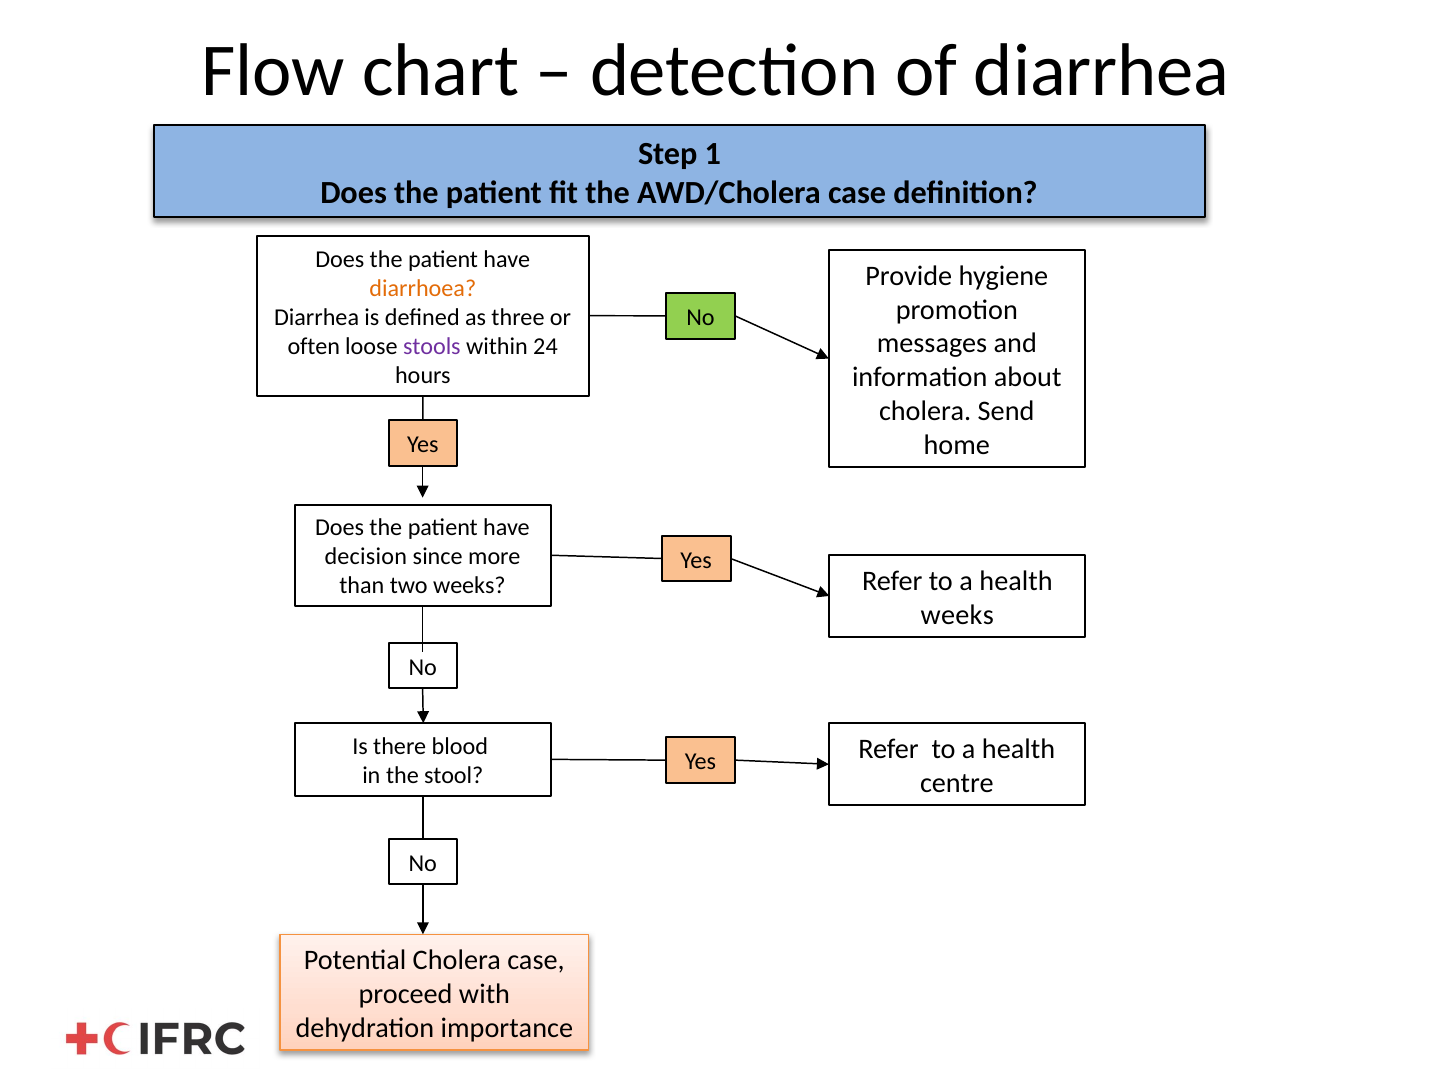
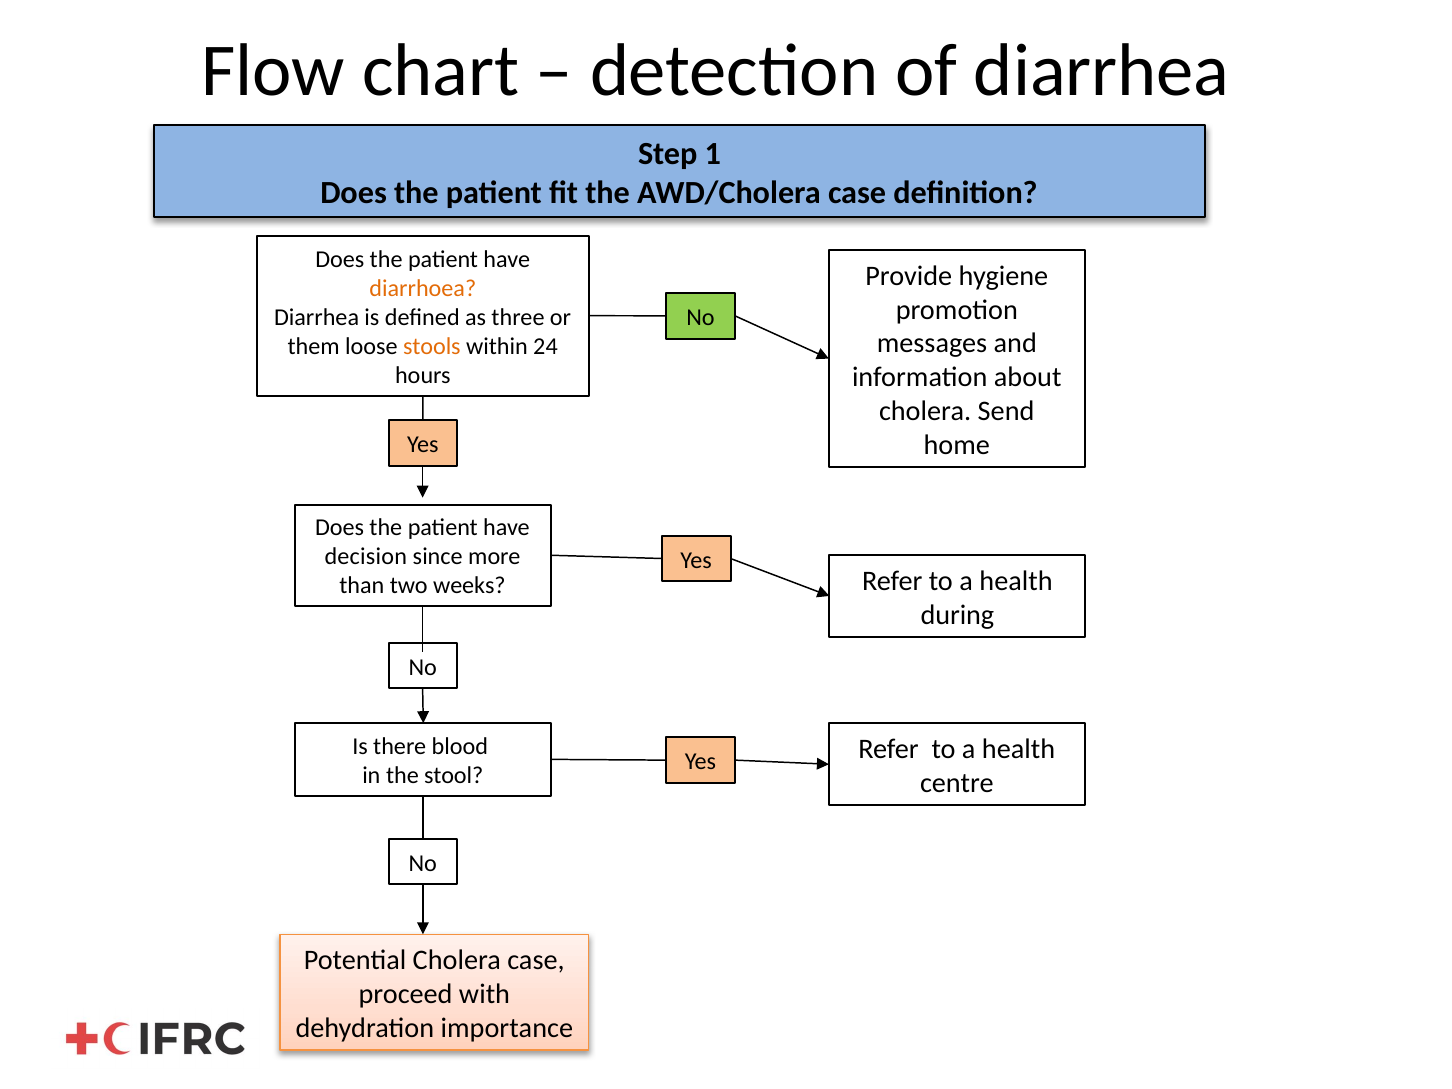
often: often -> them
stools colour: purple -> orange
weeks at (957, 615): weeks -> during
